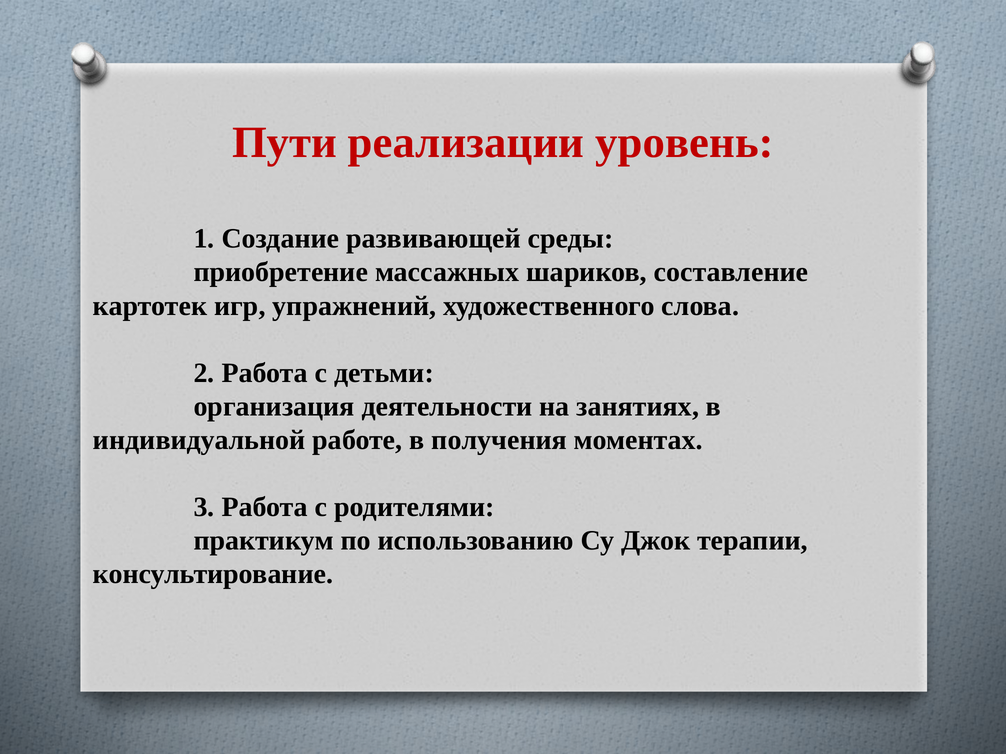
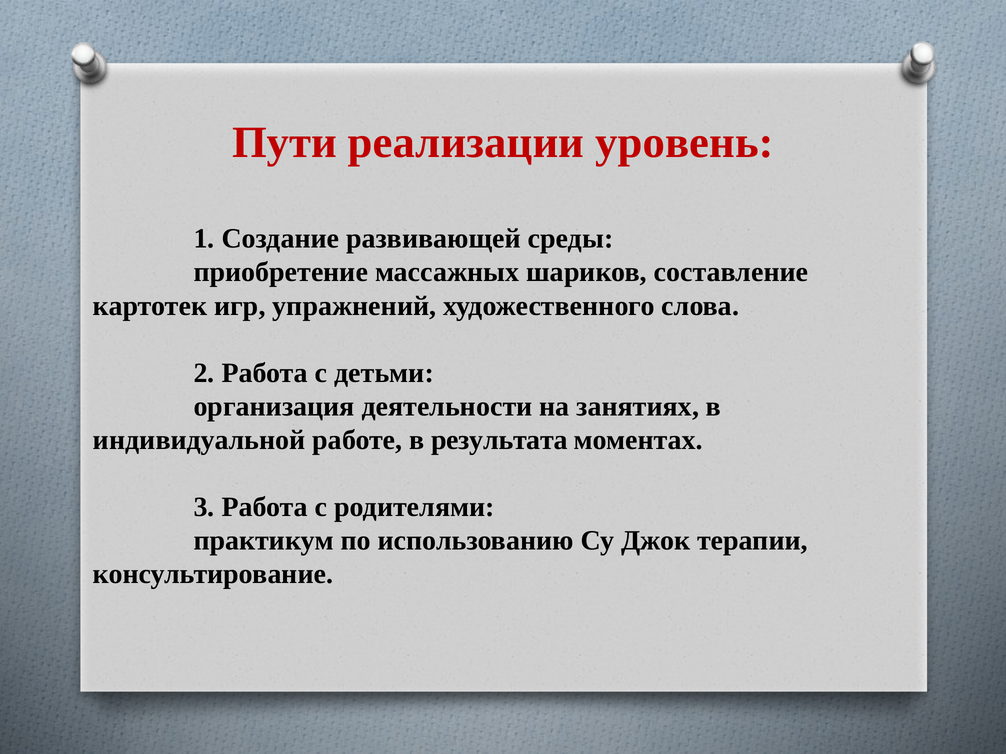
получения: получения -> результата
